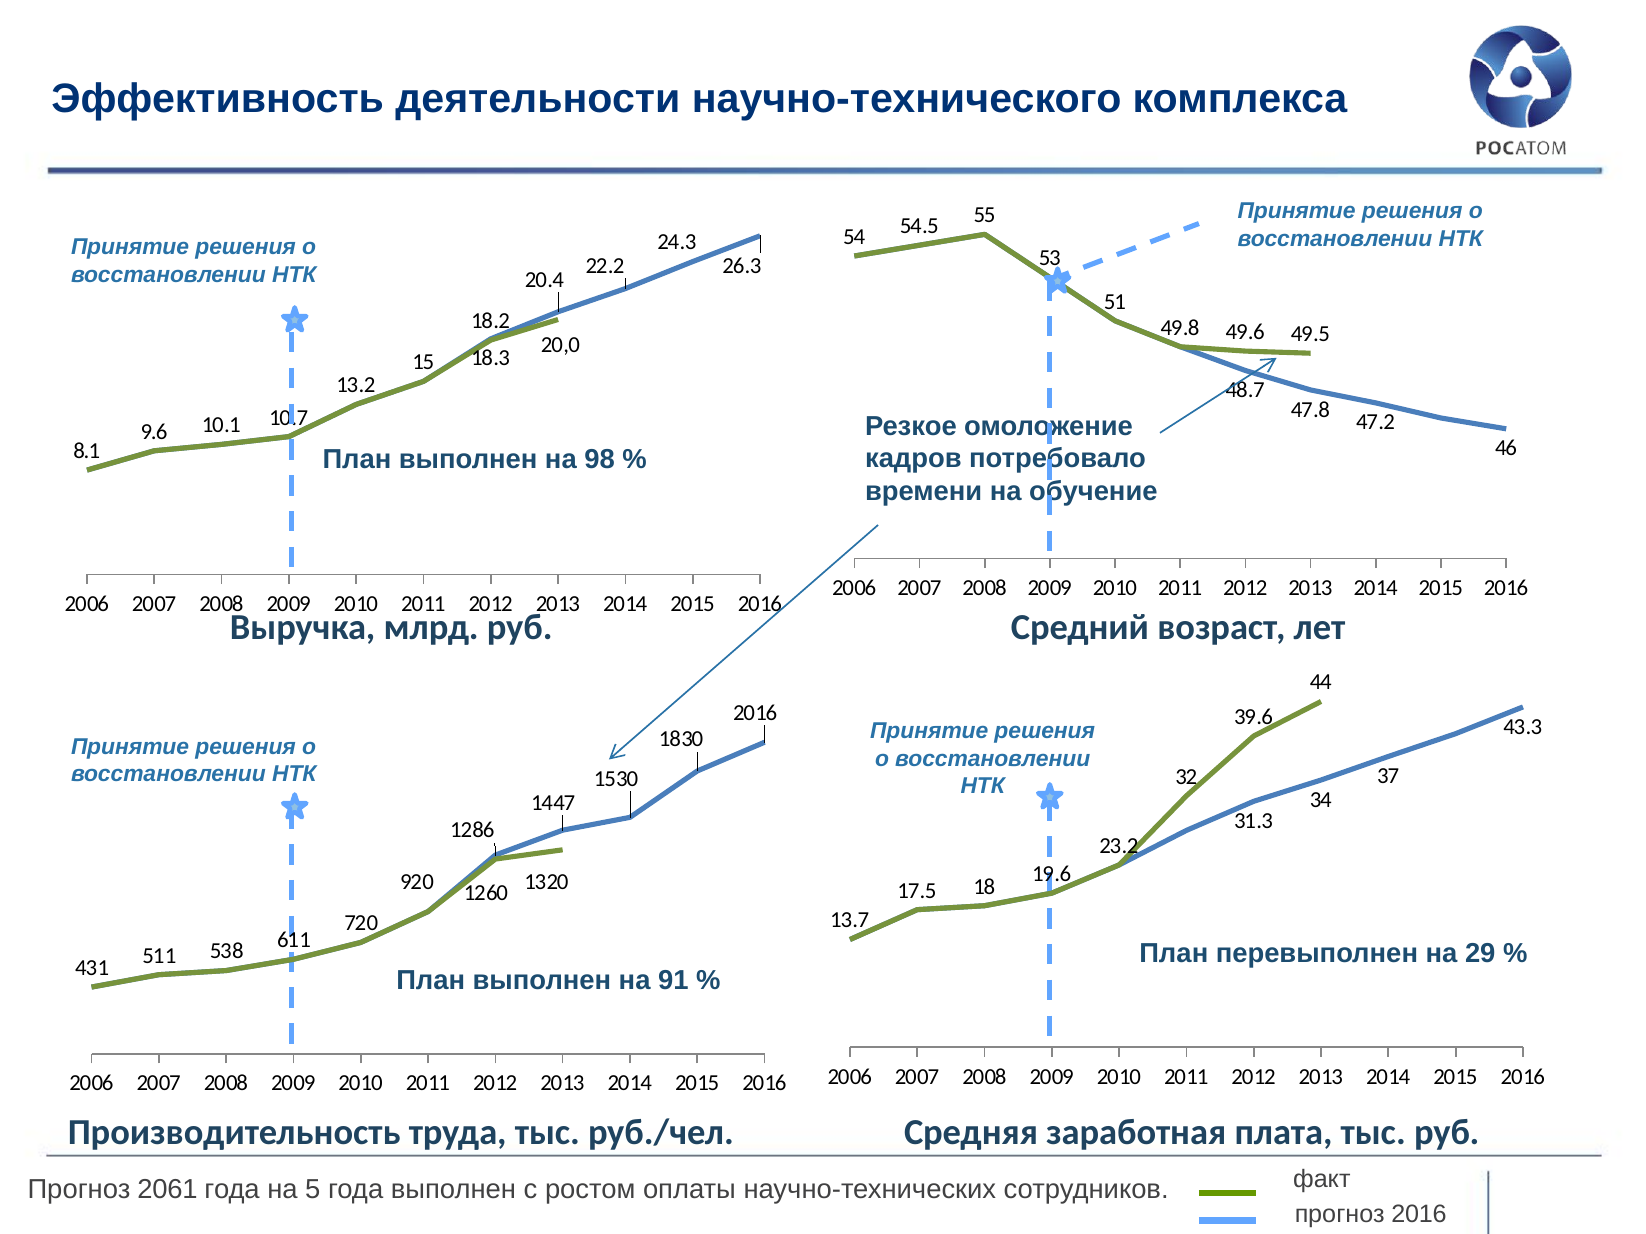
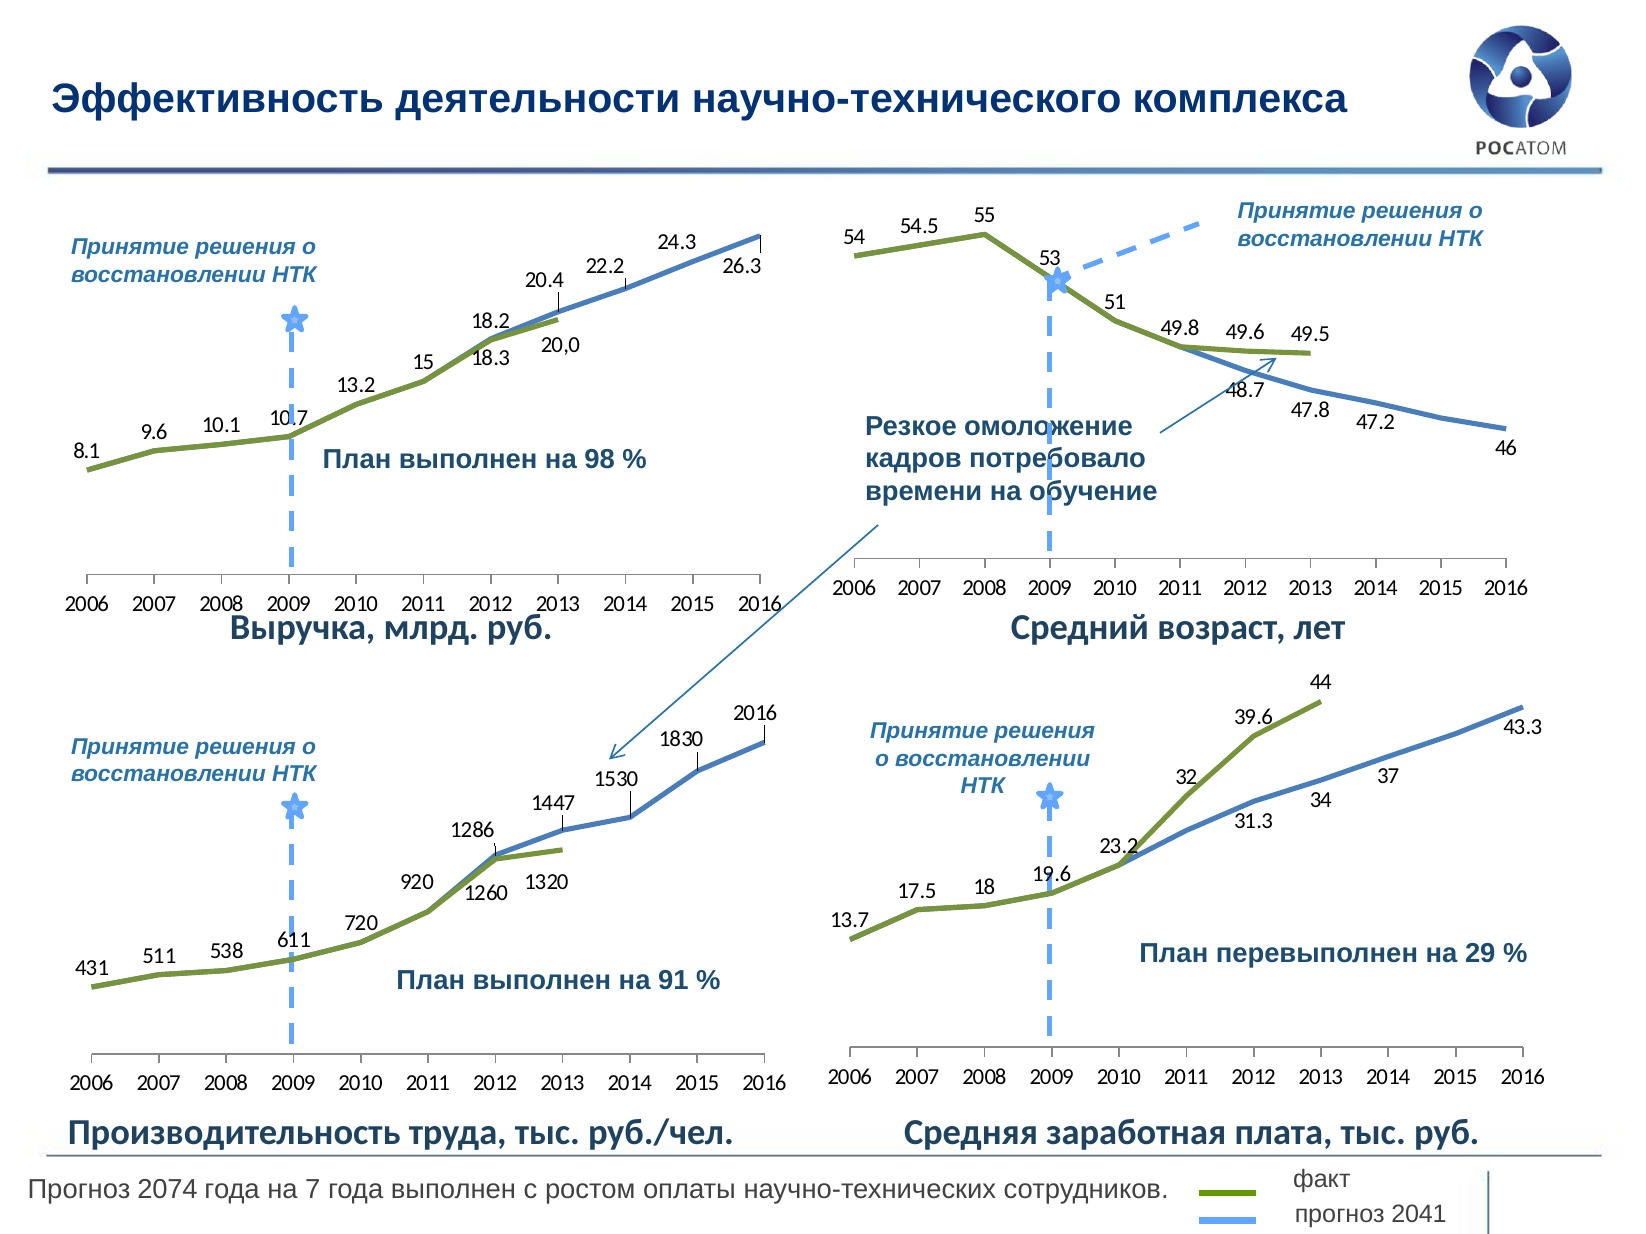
2061: 2061 -> 2074
5: 5 -> 7
прогноз 2016: 2016 -> 2041
